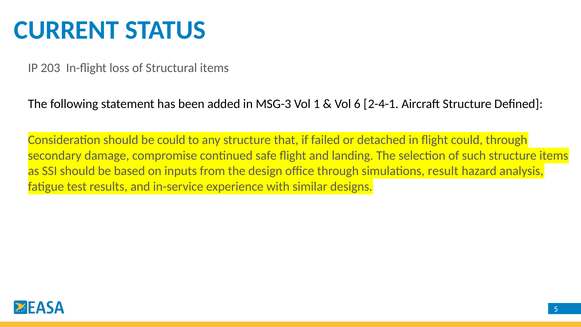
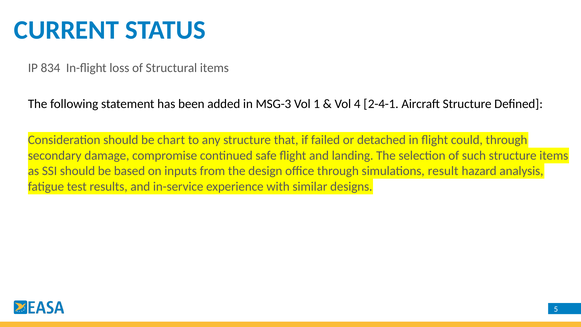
203: 203 -> 834
6: 6 -> 4
be could: could -> chart
